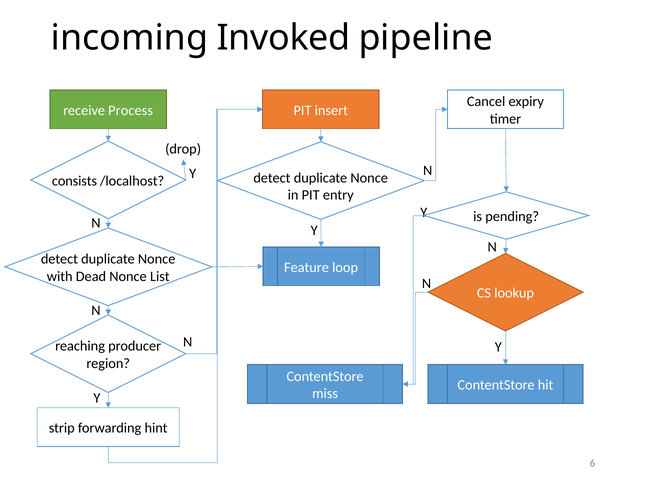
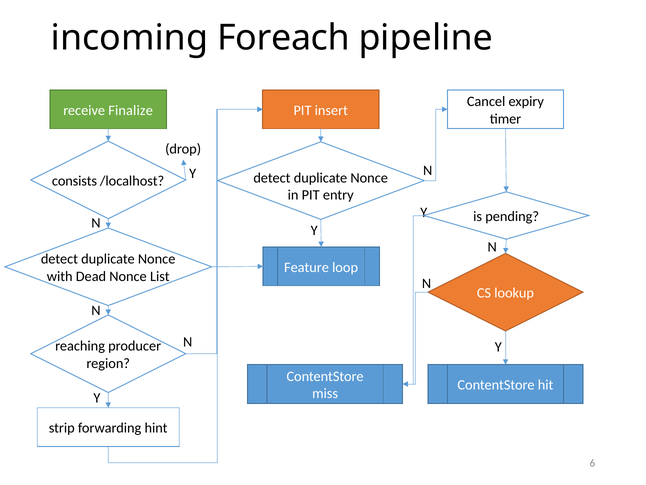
Invoked: Invoked -> Foreach
Process: Process -> Finalize
